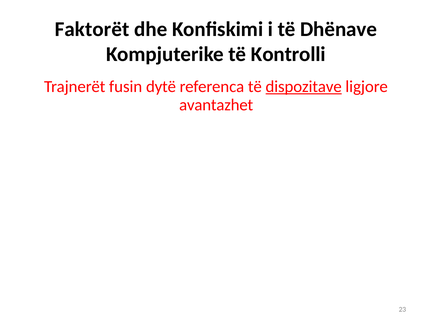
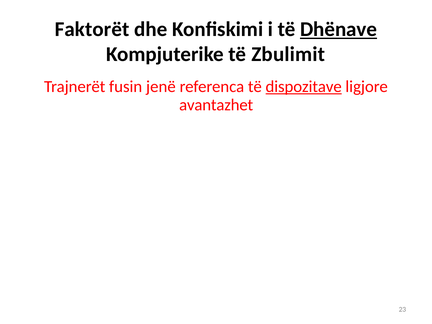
Dhënave underline: none -> present
Kontrolli: Kontrolli -> Zbulimit
dytë: dytë -> jenë
